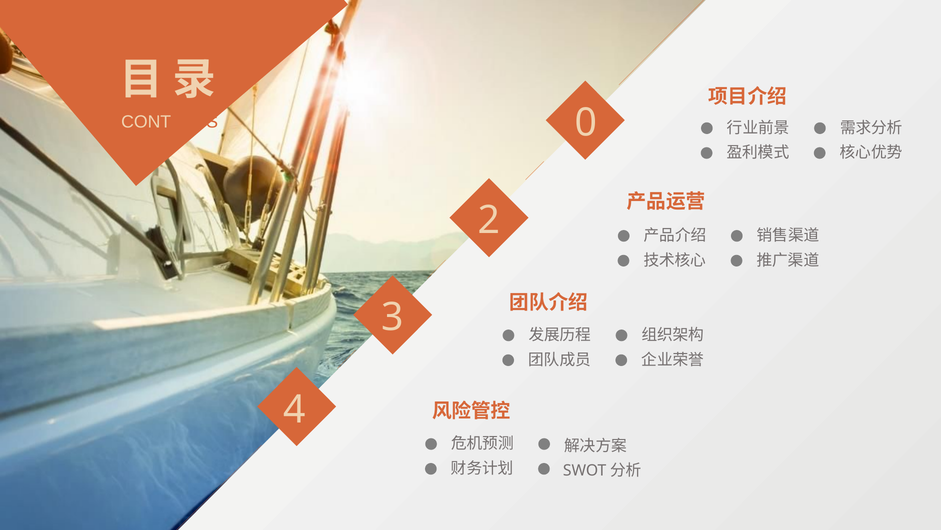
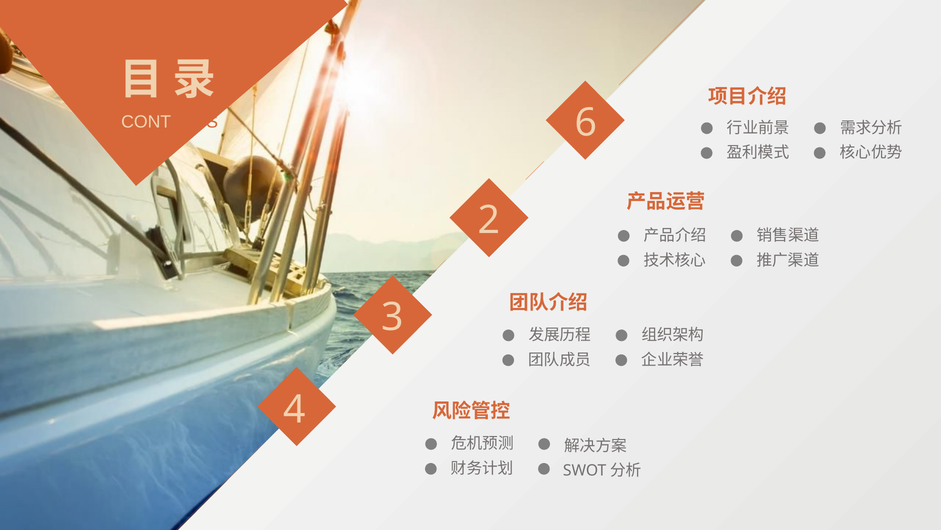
0: 0 -> 6
